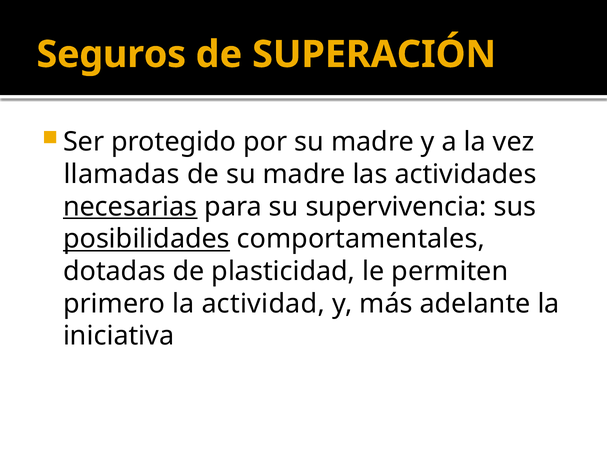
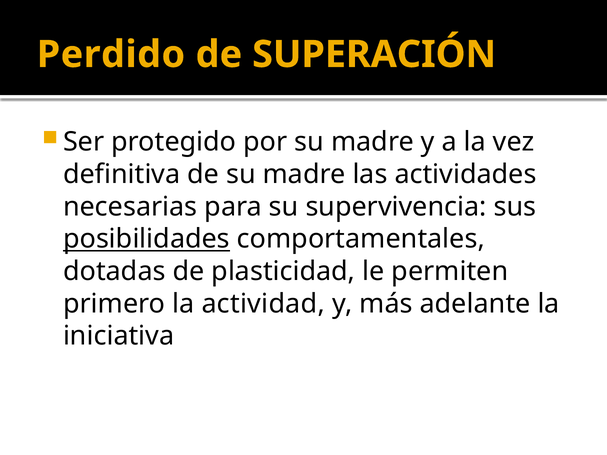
Seguros: Seguros -> Perdido
llamadas: llamadas -> definitiva
necesarias underline: present -> none
